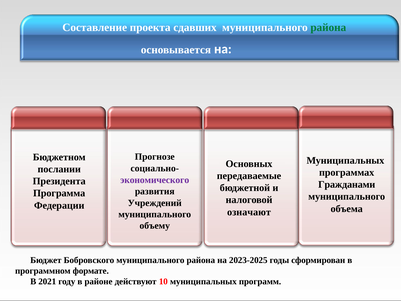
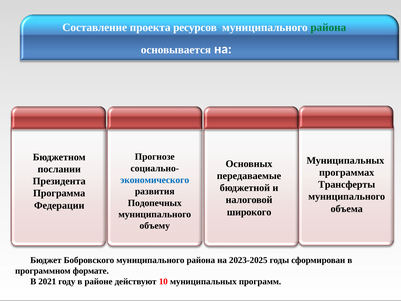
сдавших: сдавших -> ресурсов
экономического colour: purple -> blue
Гражданами: Гражданами -> Трансферты
Учреждений: Учреждений -> Подопечных
означают: означают -> широкого
